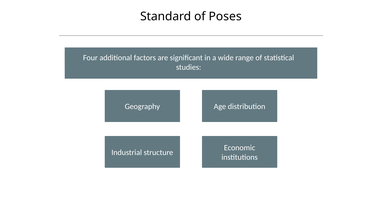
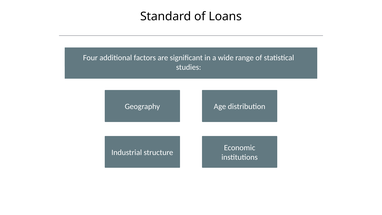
Poses: Poses -> Loans
